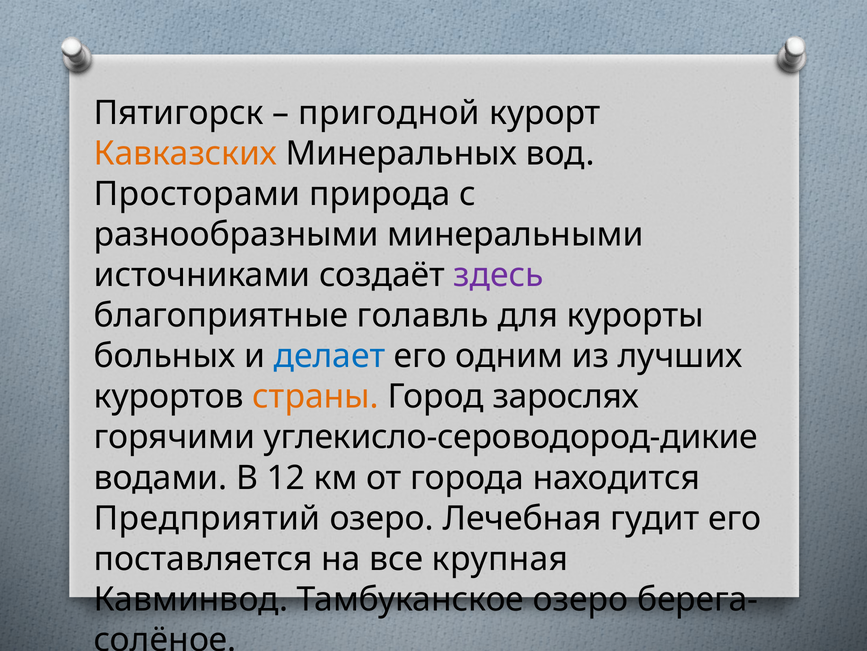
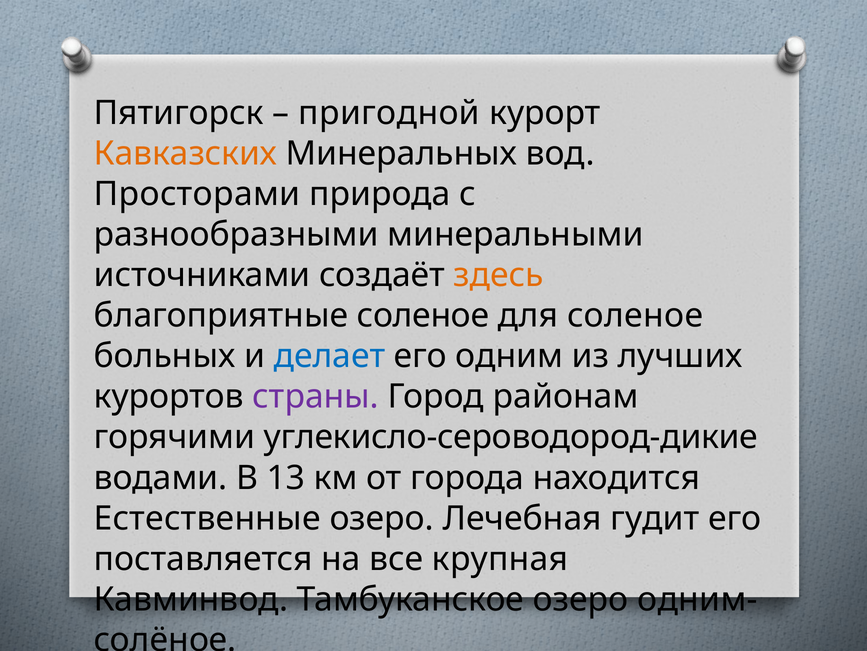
здесь colour: purple -> orange
благоприятные голавль: голавль -> соленое
для курорты: курорты -> соленое
страны colour: orange -> purple
зарослях: зарослях -> районам
12: 12 -> 13
Предприятий: Предприятий -> Естественные
берега-: берега- -> одним-
